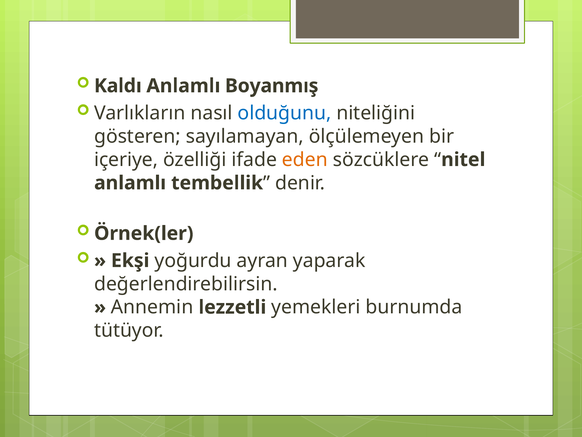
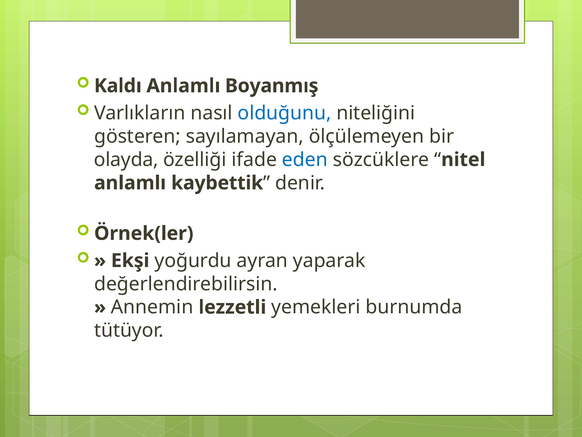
içeriye: içeriye -> olayda
eden colour: orange -> blue
tembellik: tembellik -> kaybettik
